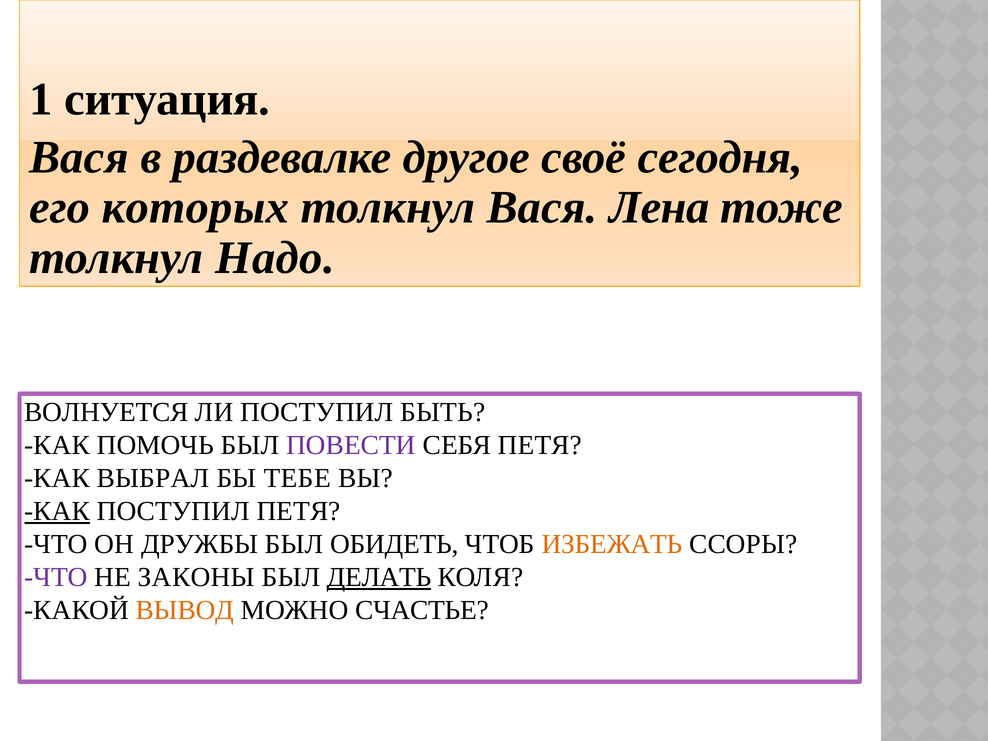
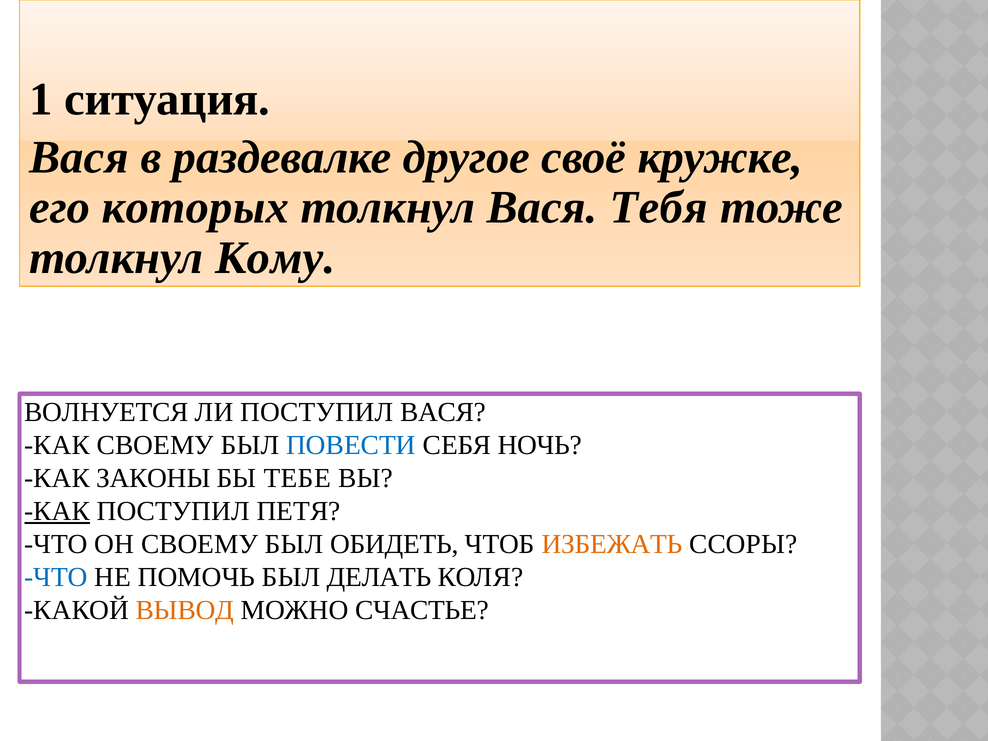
сегодня: сегодня -> кружке
Лена: Лена -> Тебя
Надо: Надо -> Кому
ПОСТУПИЛ БЫТЬ: БЫТЬ -> ВАСЯ
КАК ПОМОЧЬ: ПОМОЧЬ -> СВОЕМУ
ПОВЕСТИ colour: purple -> blue
СЕБЯ ПЕТЯ: ПЕТЯ -> НОЧЬ
ВЫБРАЛ: ВЫБРАЛ -> ЗАКОНЫ
ОН ДРУЖБЫ: ДРУЖБЫ -> СВОЕМУ
ЧТО at (56, 577) colour: purple -> blue
ЗАКОНЫ: ЗАКОНЫ -> ПОМОЧЬ
ДЕЛАТЬ underline: present -> none
